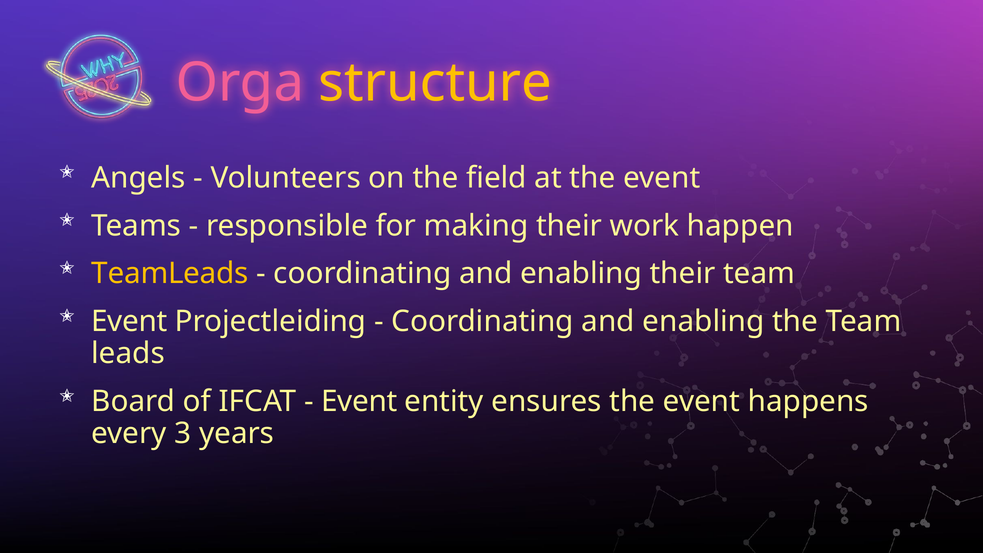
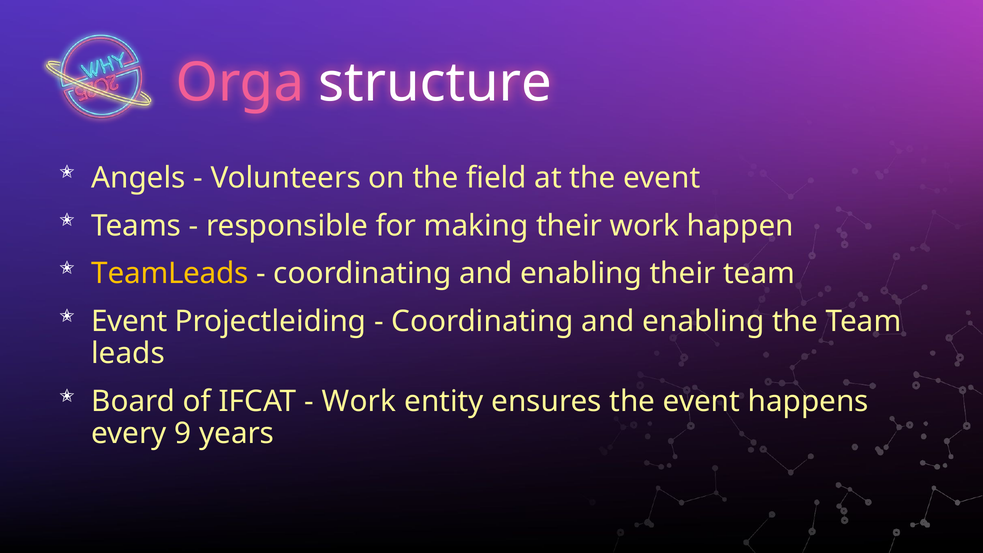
structure colour: yellow -> white
Event at (359, 402): Event -> Work
3: 3 -> 9
